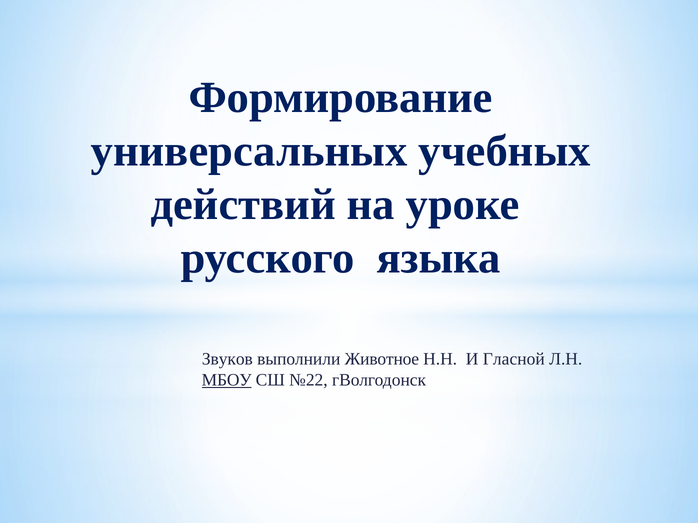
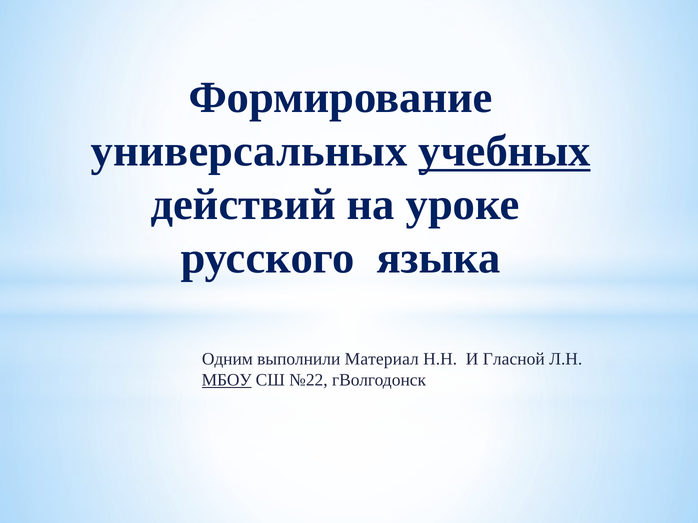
учебных underline: none -> present
Звуков: Звуков -> Одним
Животное: Животное -> Материал
